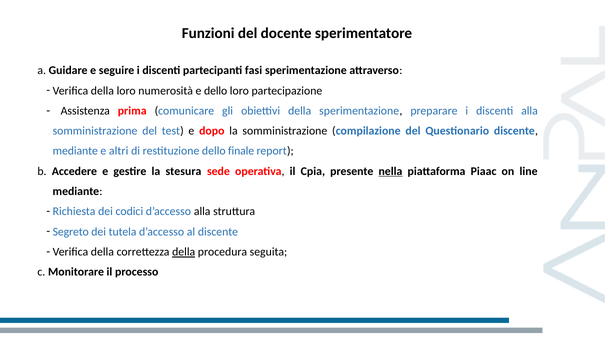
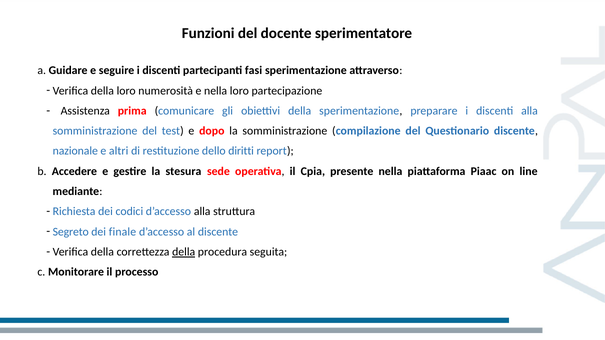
e dello: dello -> nella
mediante at (75, 151): mediante -> nazionale
finale: finale -> diritti
nella at (390, 171) underline: present -> none
tutela: tutela -> finale
